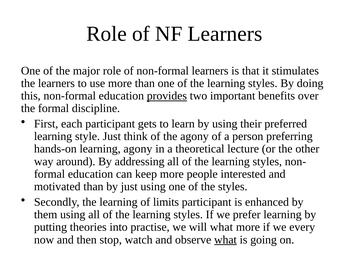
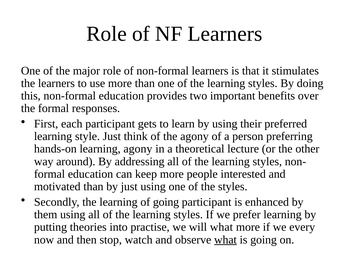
provides underline: present -> none
discipline: discipline -> responses
of limits: limits -> going
